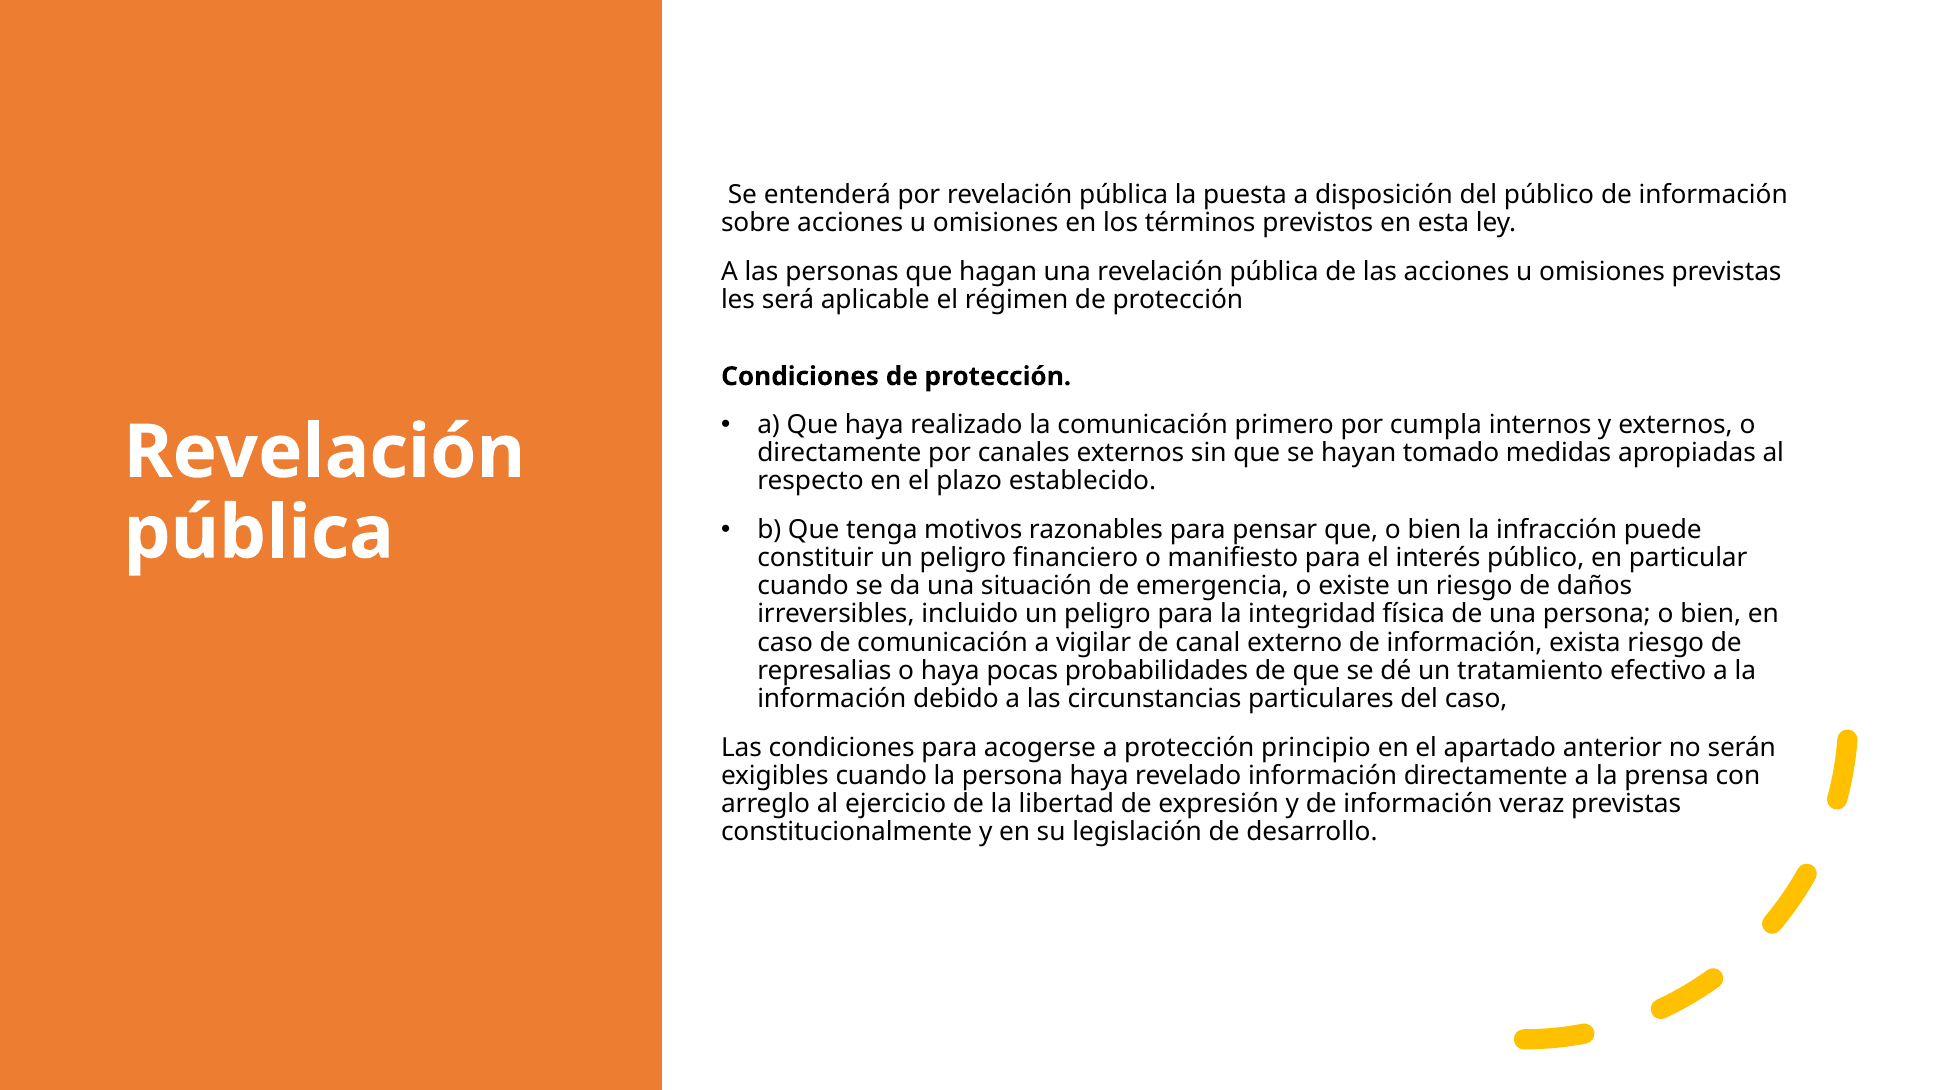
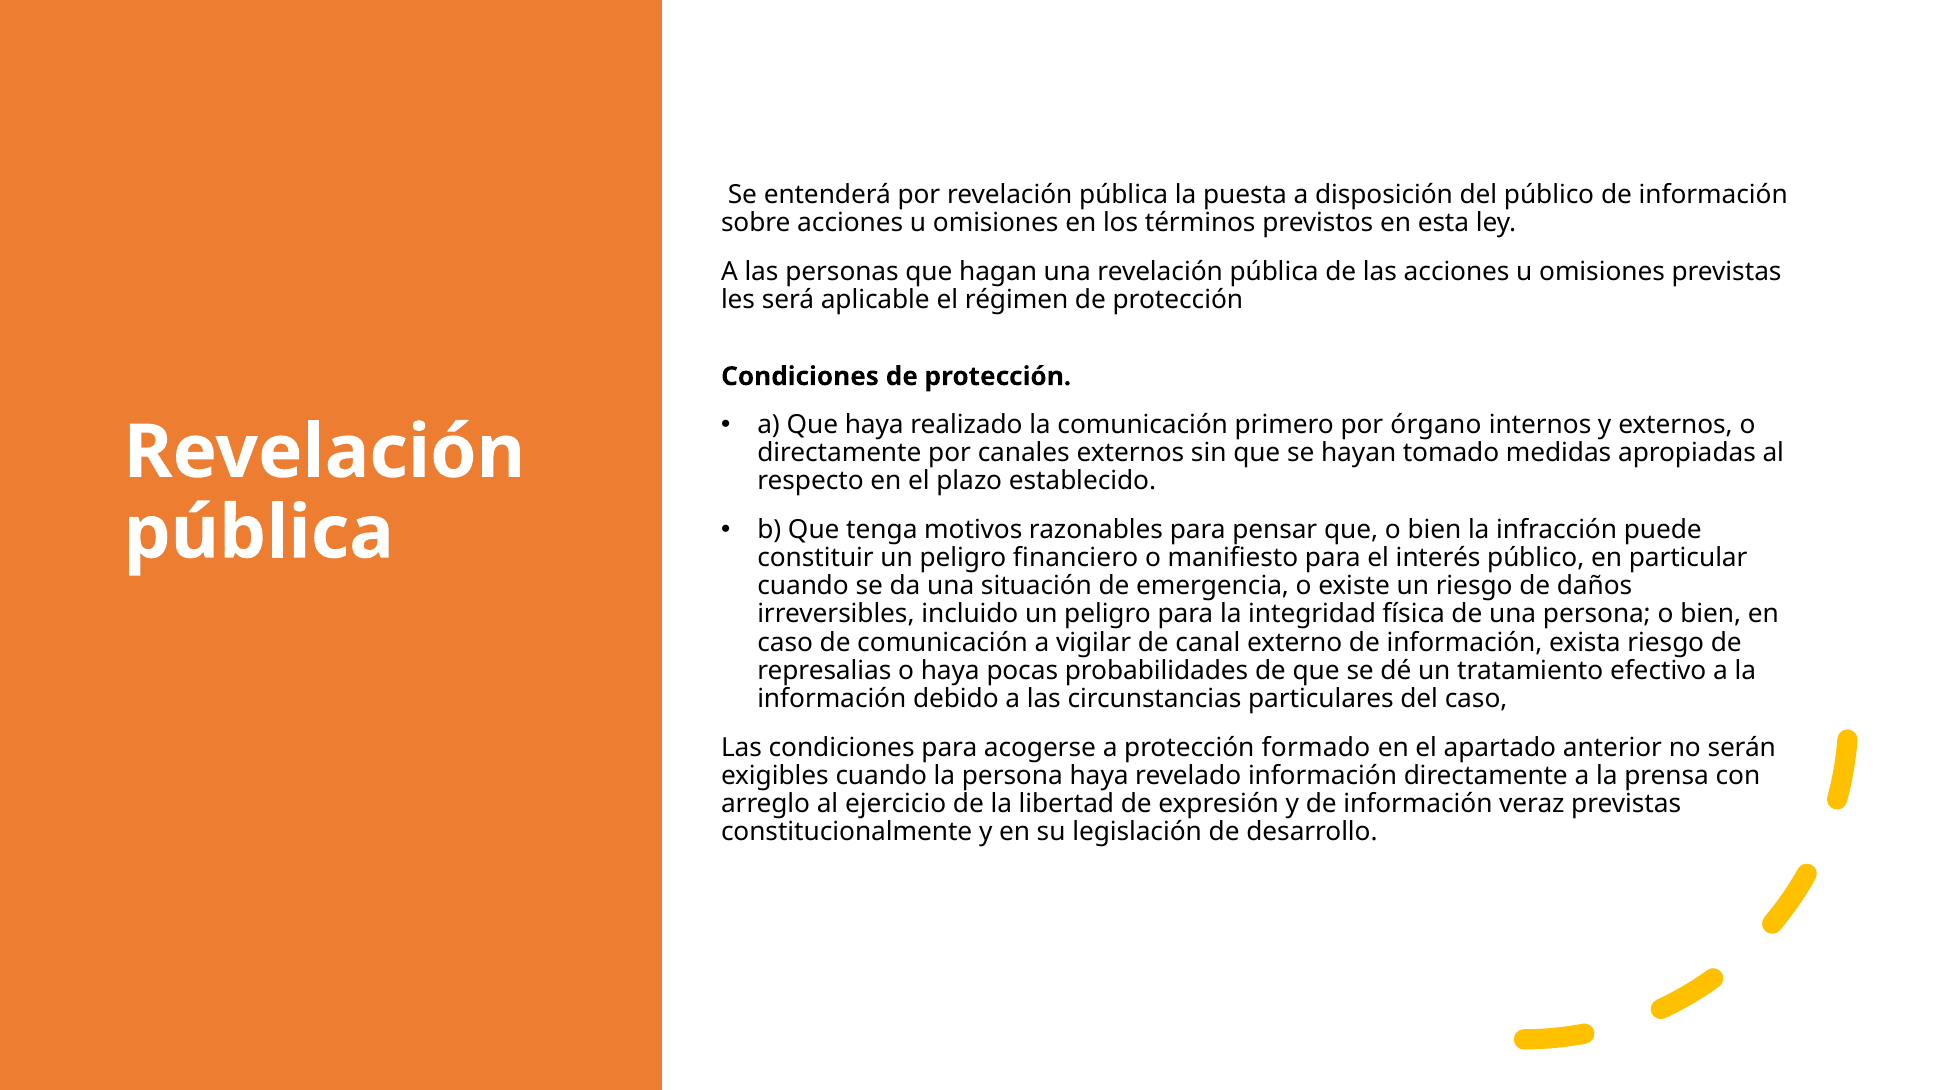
cumpla: cumpla -> órgano
principio: principio -> formado
